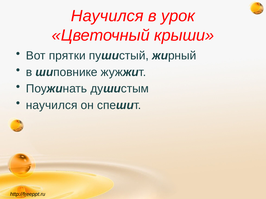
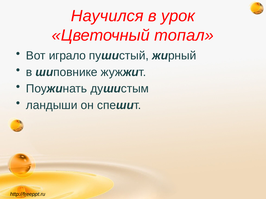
крыши: крыши -> топал
прятки: прятки -> играло
научился at (52, 105): научился -> ландыши
